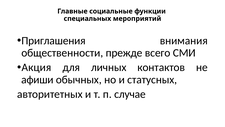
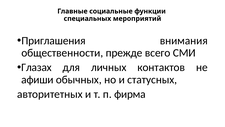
Акция: Акция -> Глазах
случае: случае -> фирма
